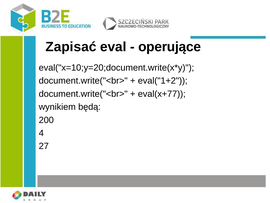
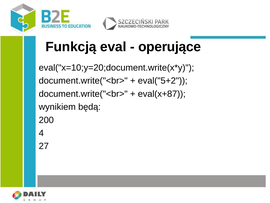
Zapisać: Zapisać -> Funkcją
eval("1+2: eval("1+2 -> eval("5+2
eval(x+77: eval(x+77 -> eval(x+87
